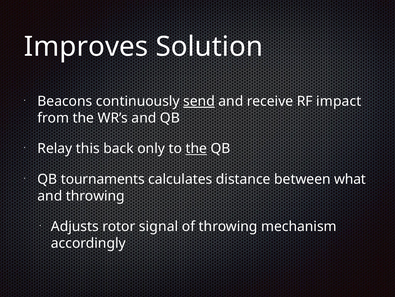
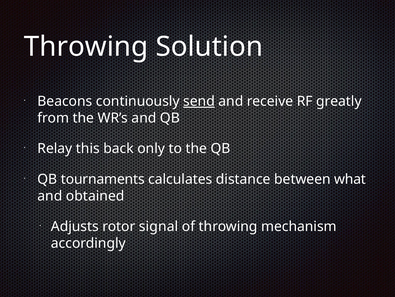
Improves at (86, 47): Improves -> Throwing
impact: impact -> greatly
the at (196, 148) underline: present -> none
and throwing: throwing -> obtained
